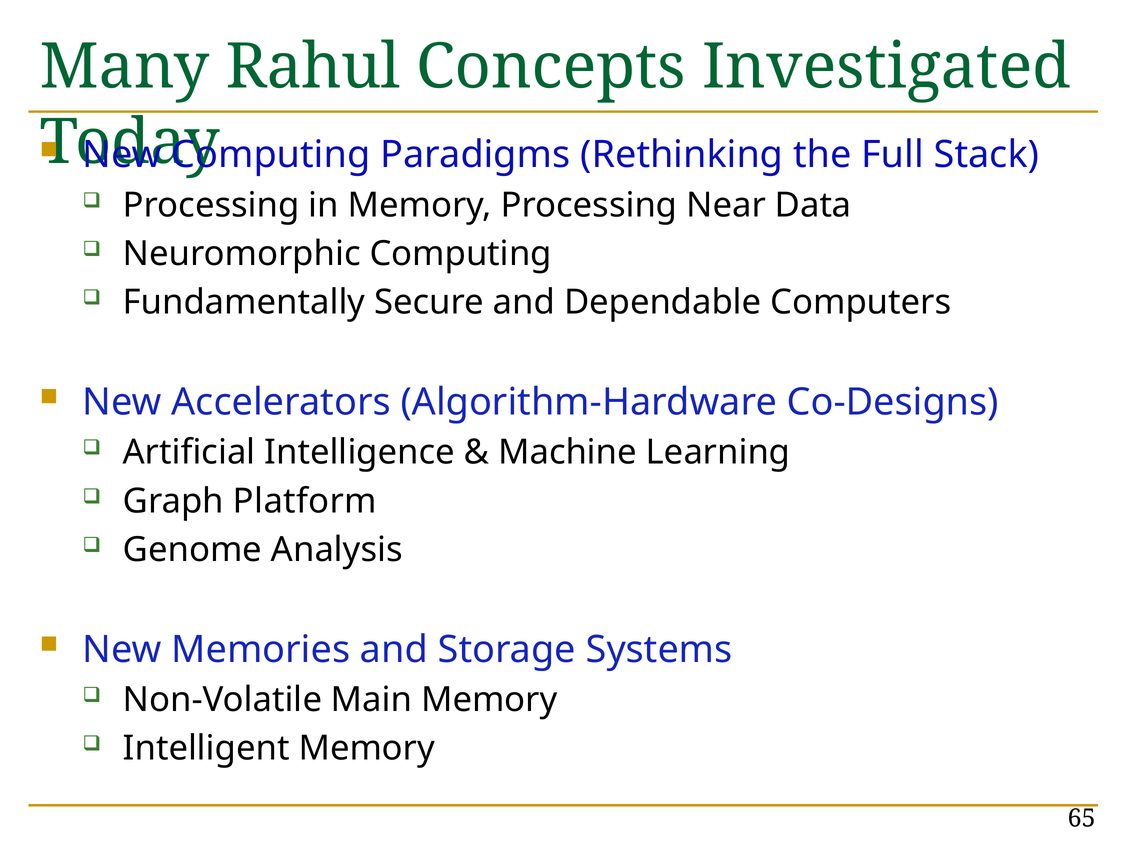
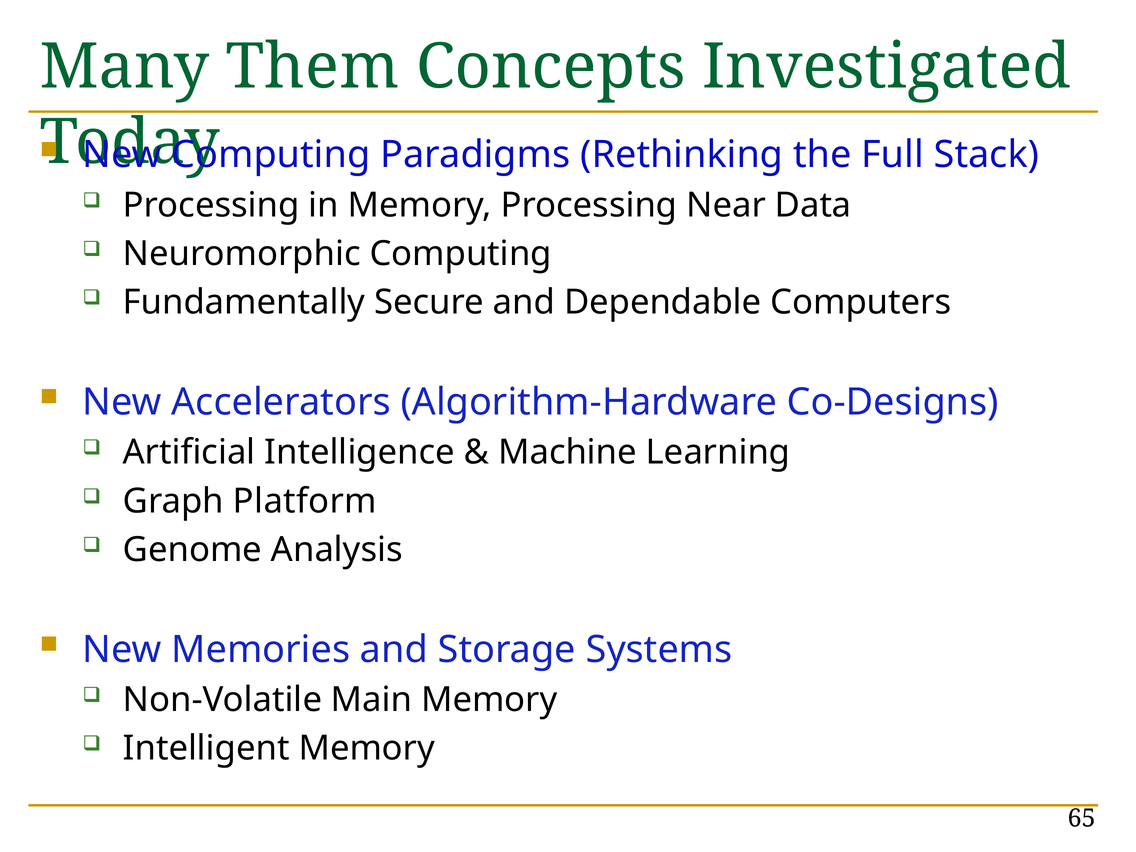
Rahul: Rahul -> Them
